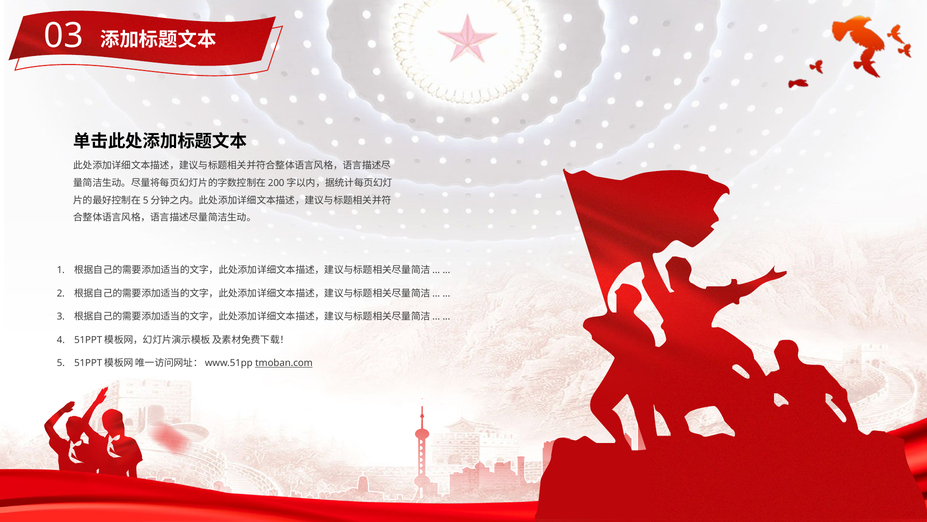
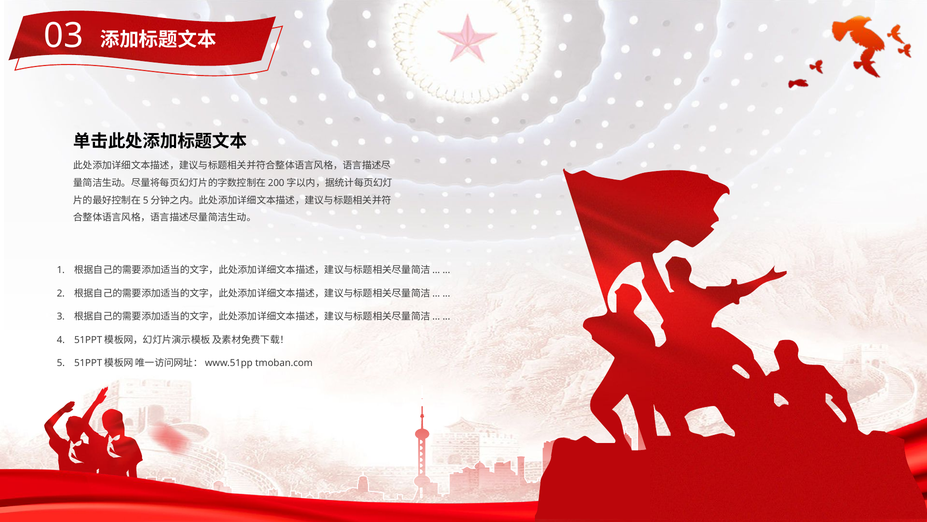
tmoban.com underline: present -> none
